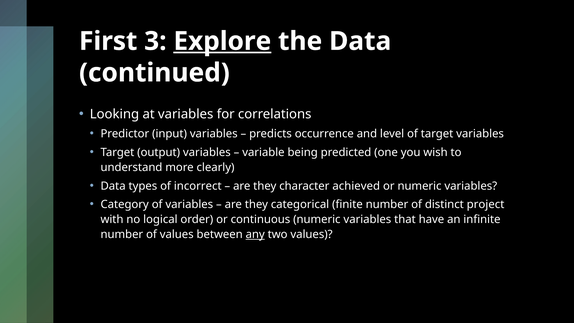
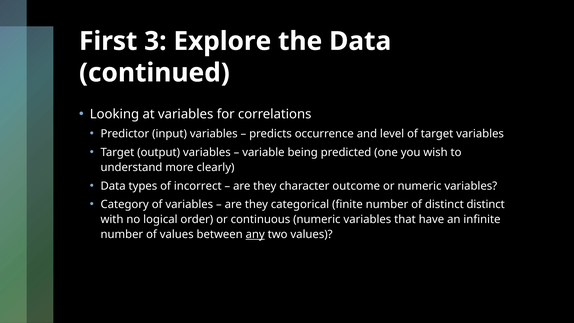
Explore underline: present -> none
achieved: achieved -> outcome
distinct project: project -> distinct
